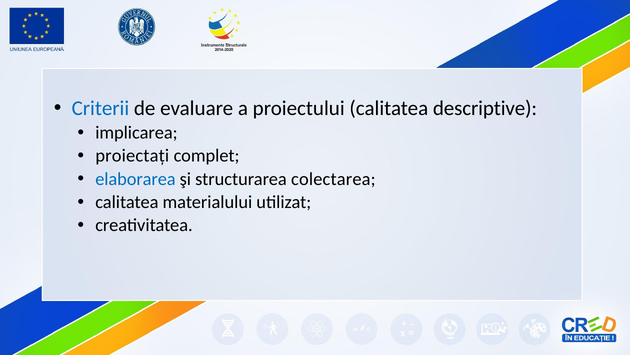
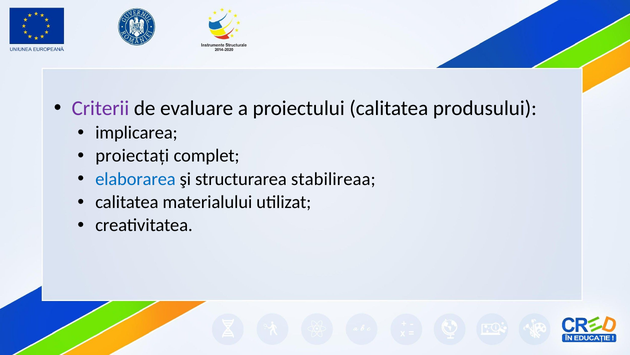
Criterii colour: blue -> purple
descriptive: descriptive -> produsului
colectarea: colectarea -> stabilireaa
